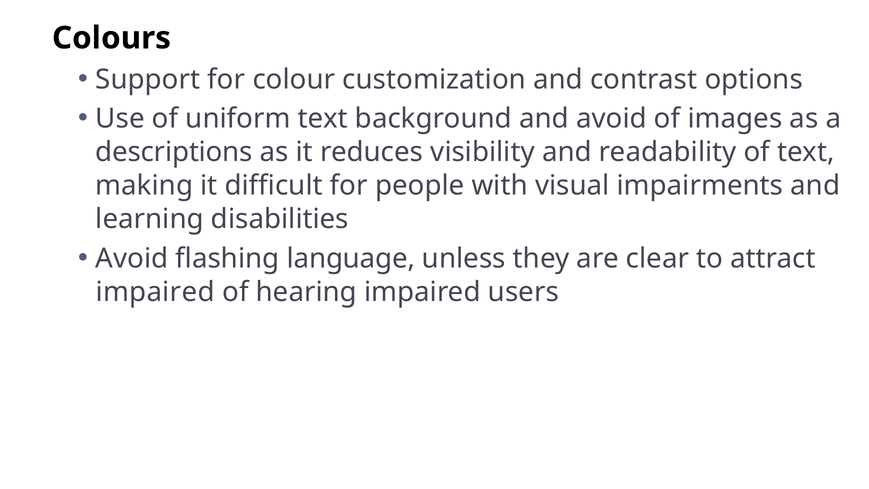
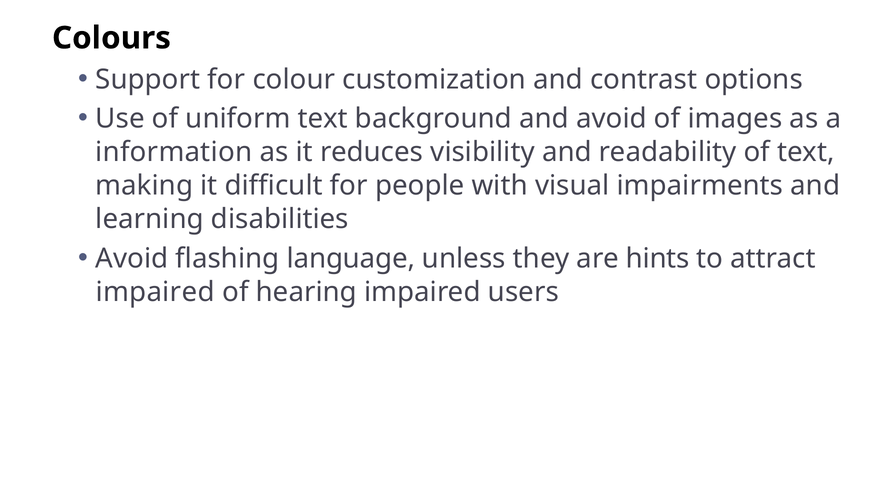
descriptions: descriptions -> information
clear: clear -> hints
